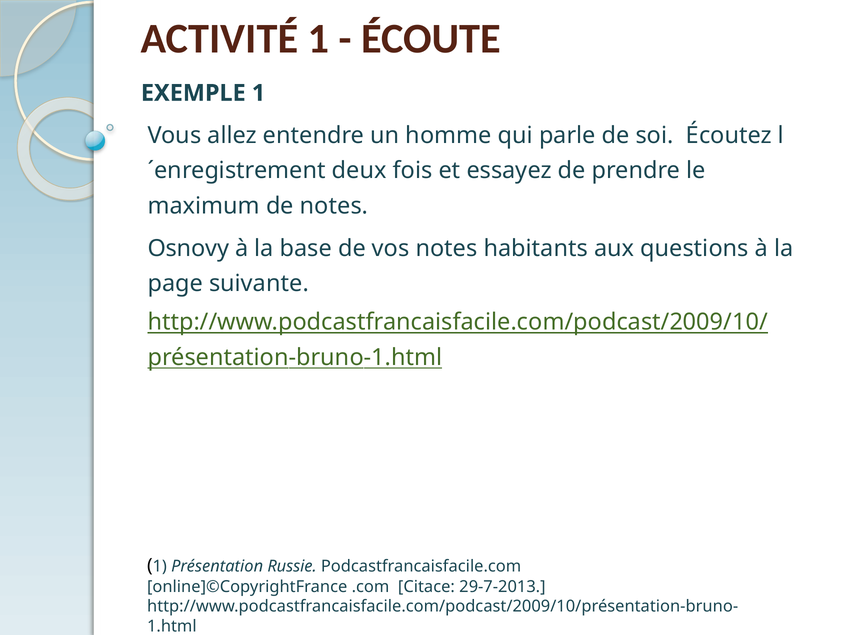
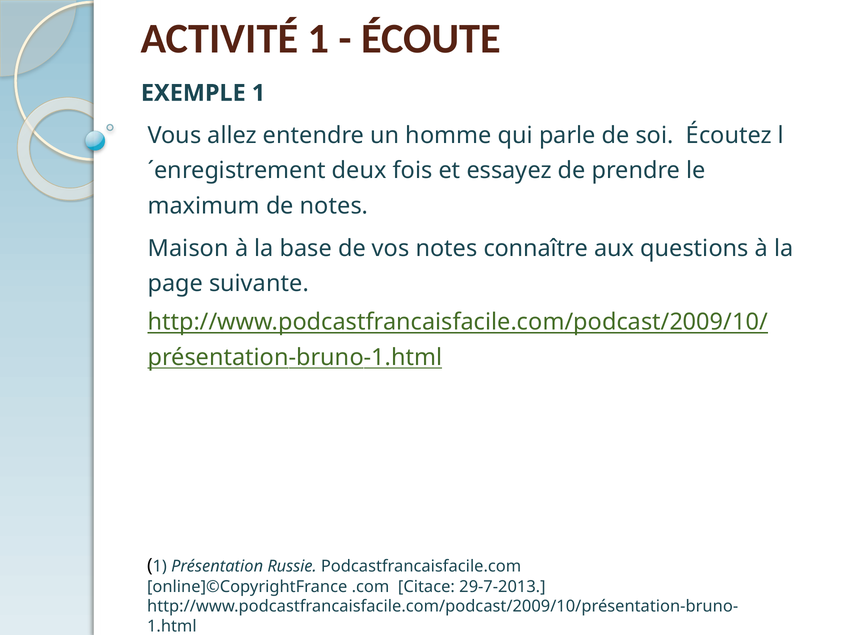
Osnovy: Osnovy -> Maison
habitants: habitants -> connaître
